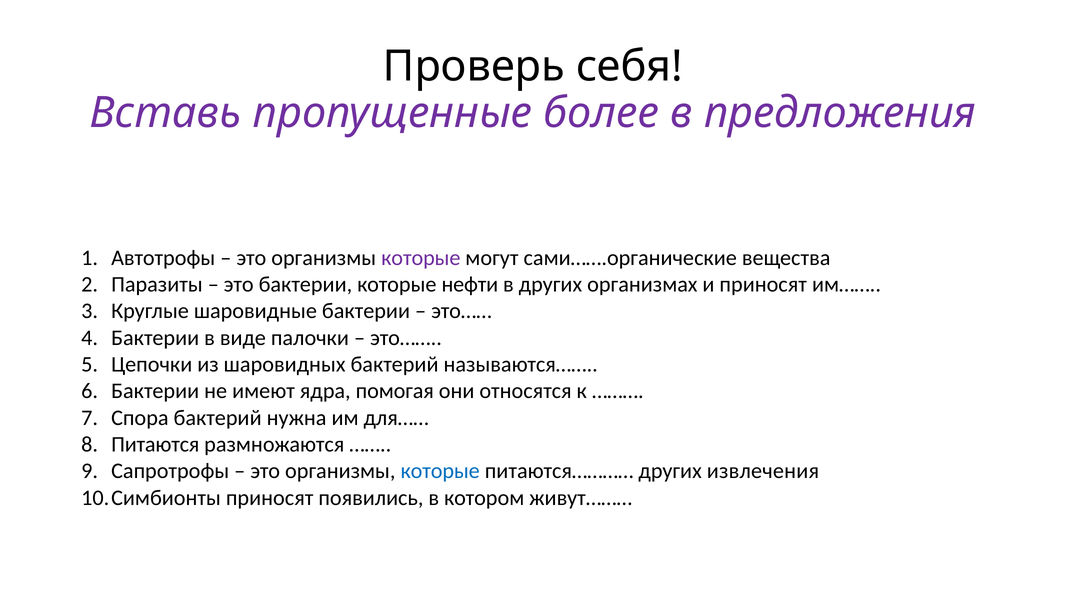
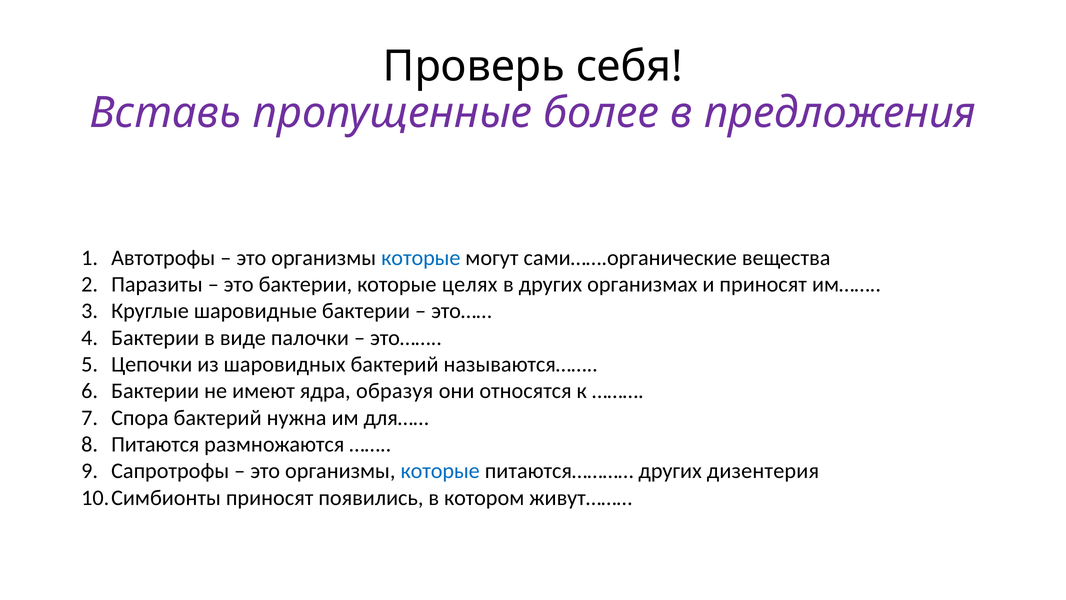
которые at (421, 258) colour: purple -> blue
нефти: нефти -> целях
помогая: помогая -> образуя
извлечения: извлечения -> дизентерия
